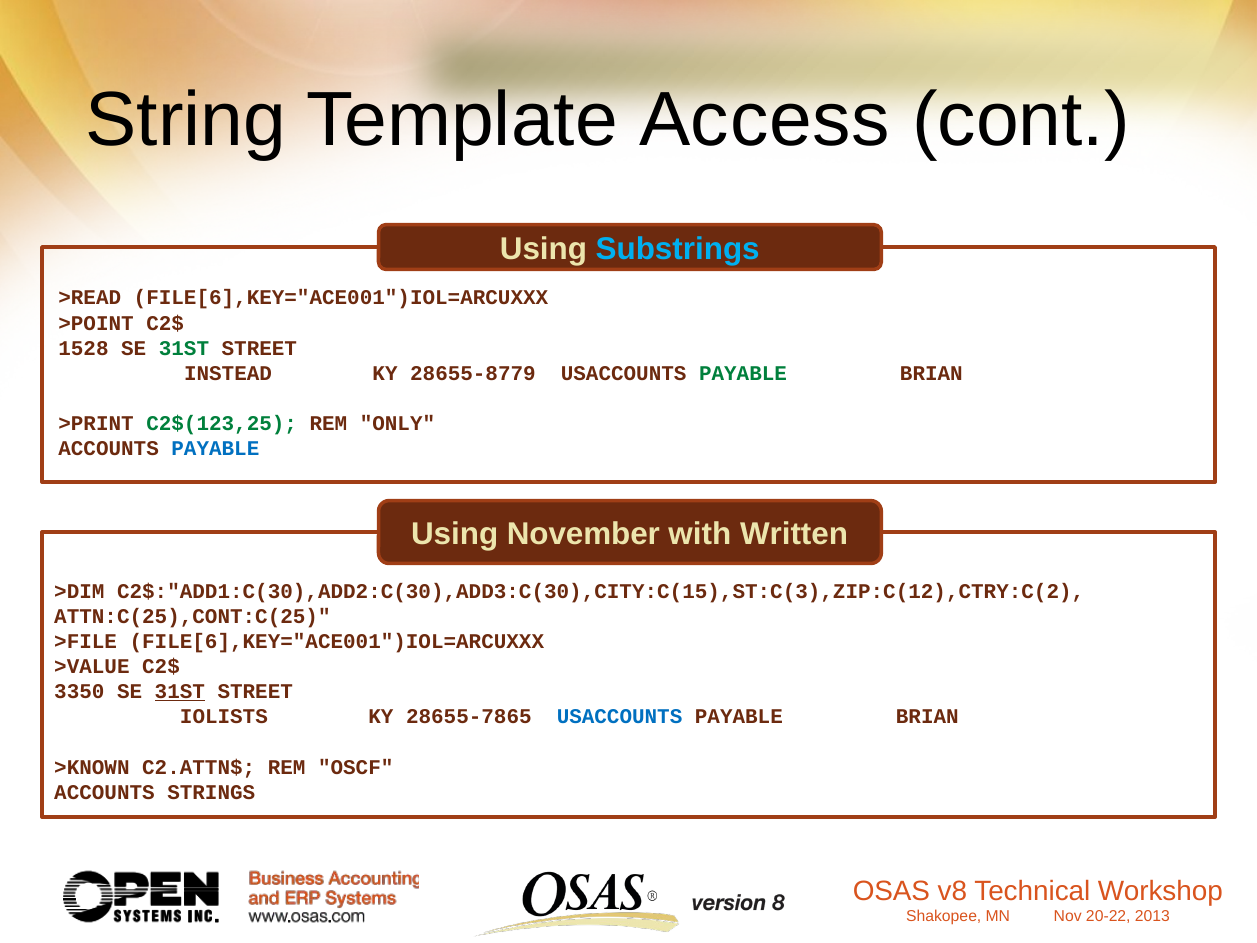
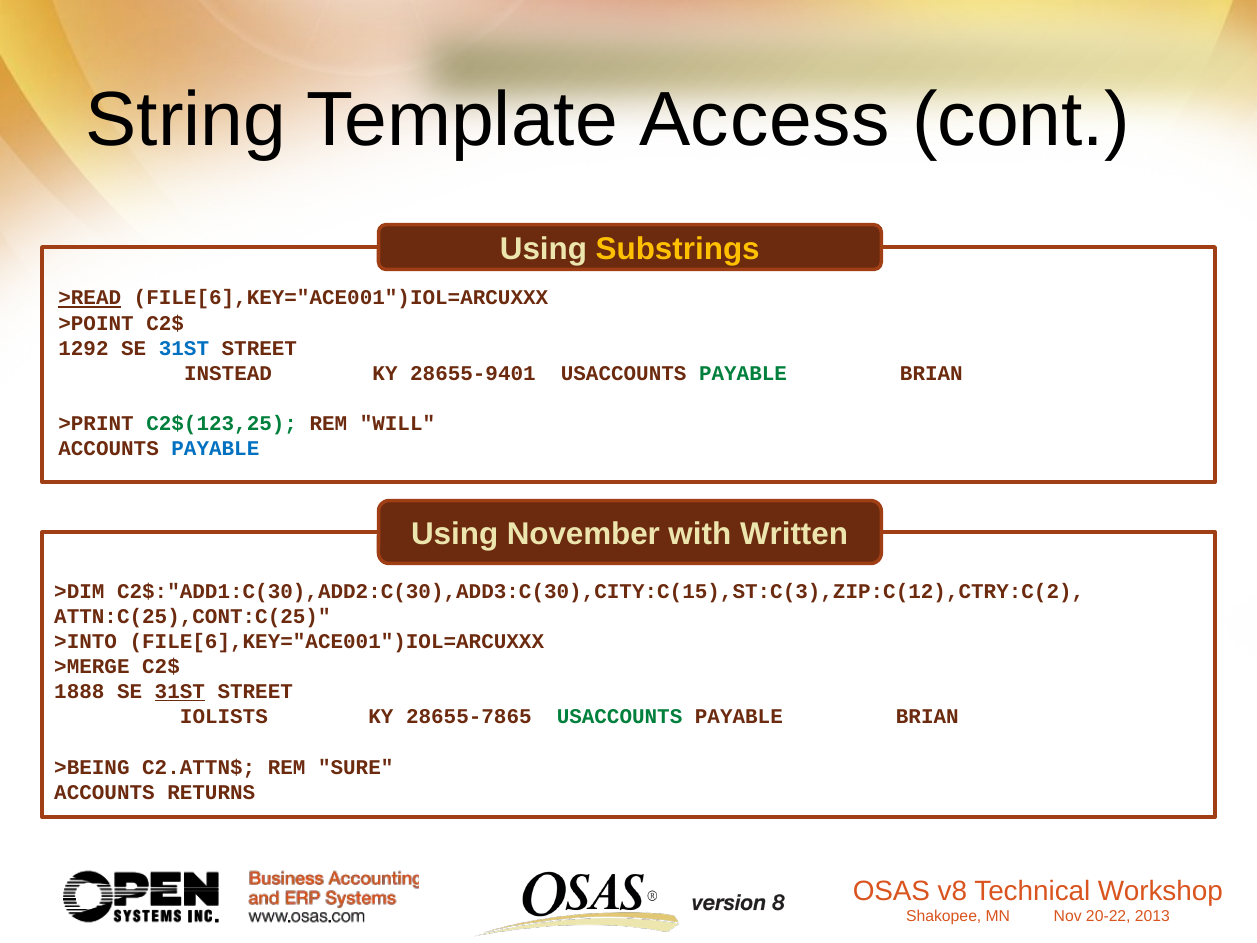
Substrings colour: light blue -> yellow
>READ underline: none -> present
1528: 1528 -> 1292
31ST at (184, 348) colour: green -> blue
28655-8779: 28655-8779 -> 28655-9401
ONLY: ONLY -> WILL
>FILE: >FILE -> >INTO
>VALUE: >VALUE -> >MERGE
3350: 3350 -> 1888
USACCOUNTS at (620, 717) colour: blue -> green
>KNOWN: >KNOWN -> >BEING
OSCF: OSCF -> SURE
STRINGS: STRINGS -> RETURNS
